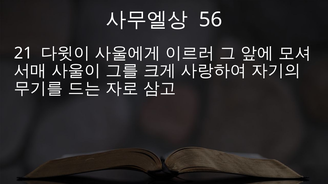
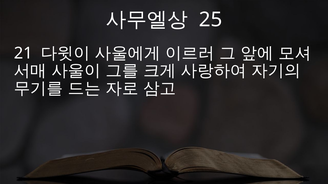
56: 56 -> 25
